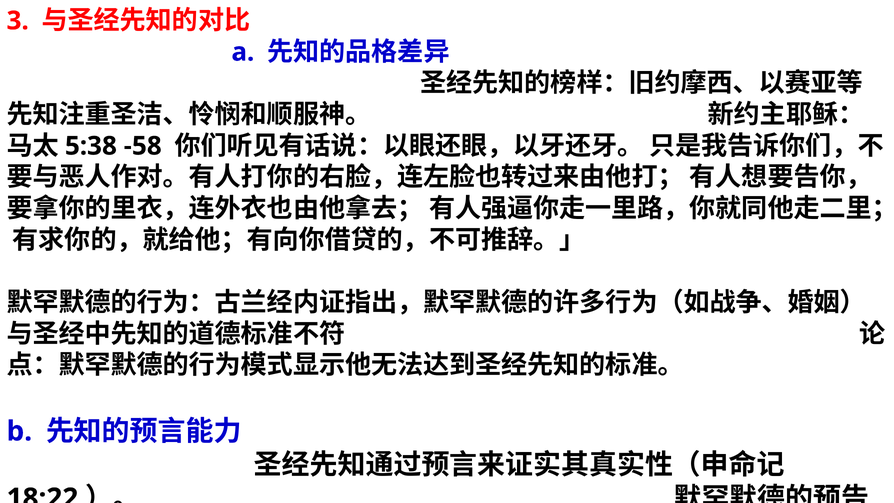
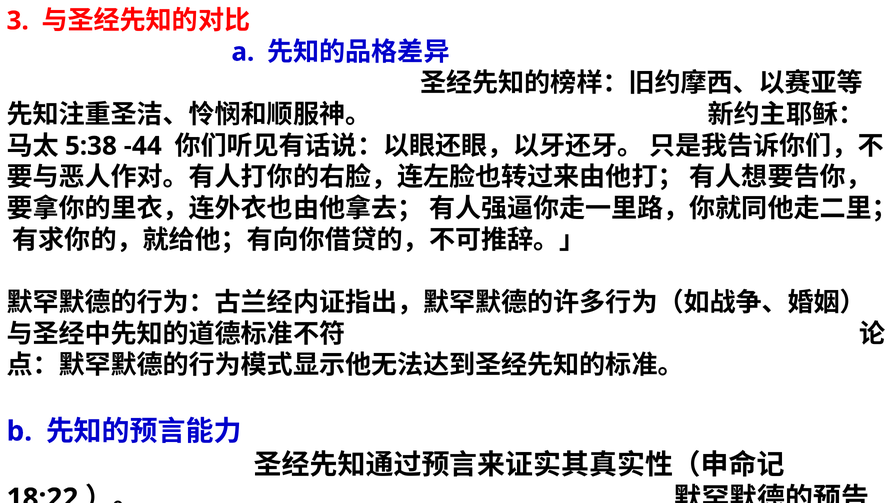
-58: -58 -> -44
